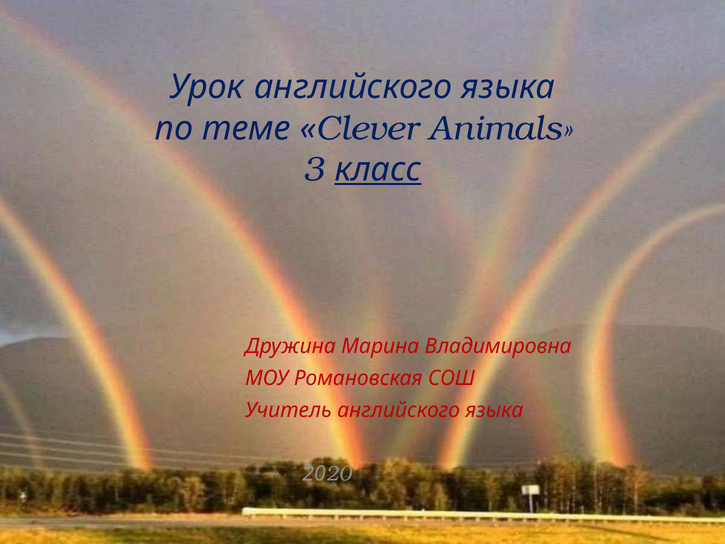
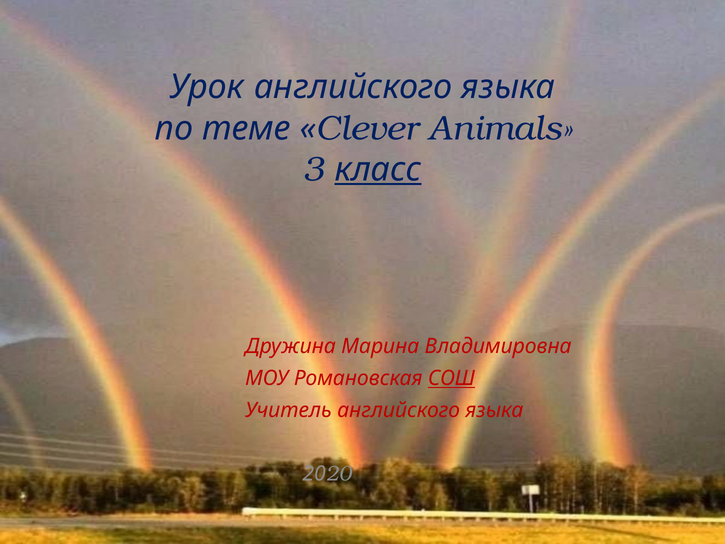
СОШ underline: none -> present
